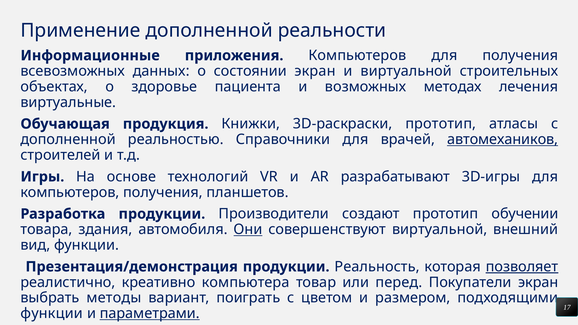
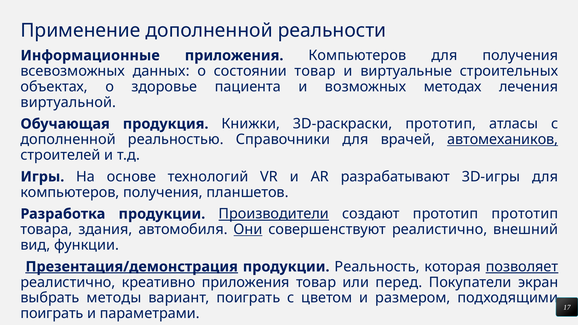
состоянии экран: экран -> товар
и виртуальной: виртуальной -> виртуальные
виртуальные: виртуальные -> виртуальной
Производители underline: none -> present
прототип обучении: обучении -> прототип
совершенствуют виртуальной: виртуальной -> реалистично
Презентация/демонстрация underline: none -> present
креативно компьютера: компьютера -> приложения
функции at (52, 314): функции -> поиграть
параметрами underline: present -> none
